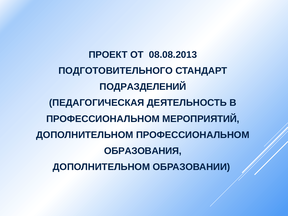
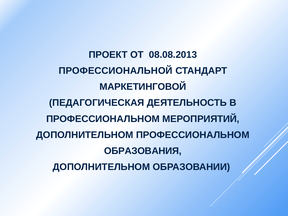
ПОДГОТОВИТЕЛЬНОГО: ПОДГОТОВИТЕЛЬНОГО -> ПРОФЕССИОНАЛЬНОЙ
ПОДРАЗДЕЛЕНИЙ: ПОДРАЗДЕЛЕНИЙ -> МАРКЕТИНГОВОЙ
